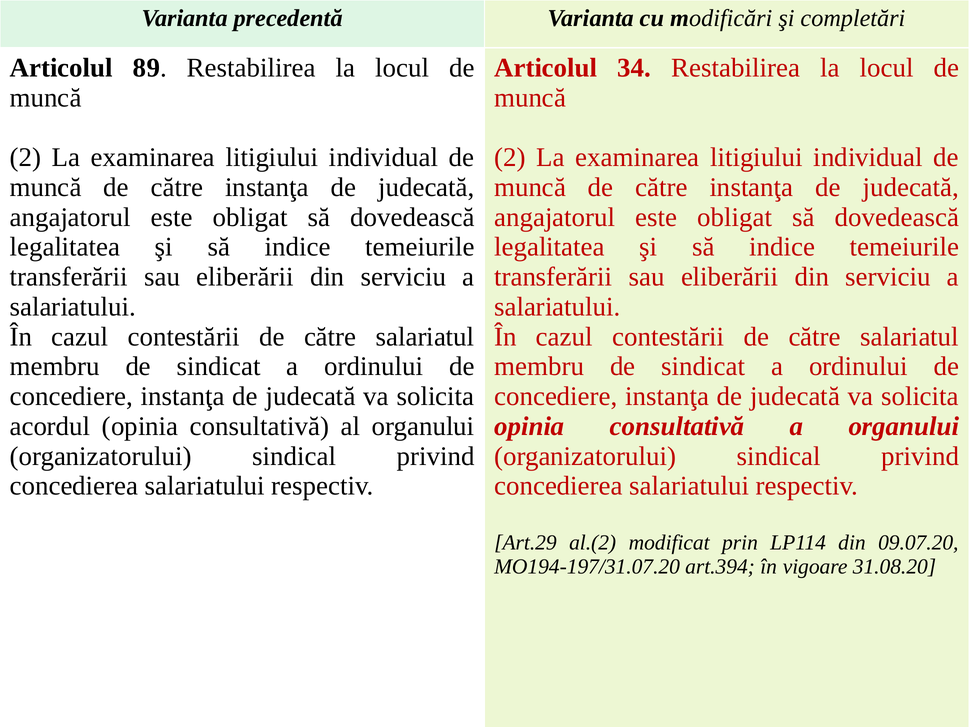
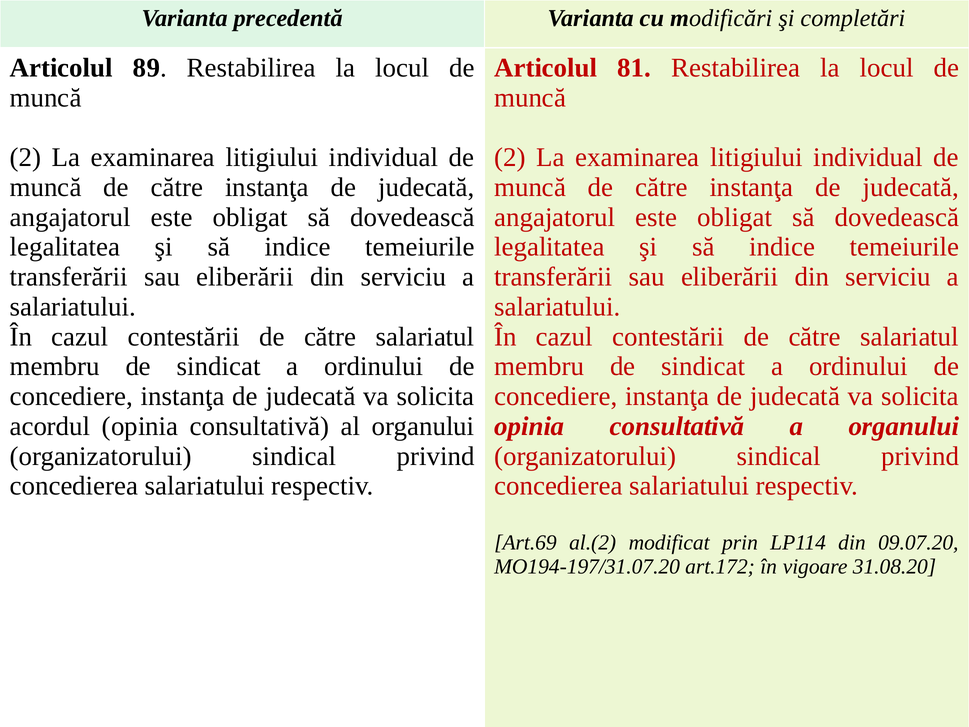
34: 34 -> 81
Art.29: Art.29 -> Art.69
art.394: art.394 -> art.172
